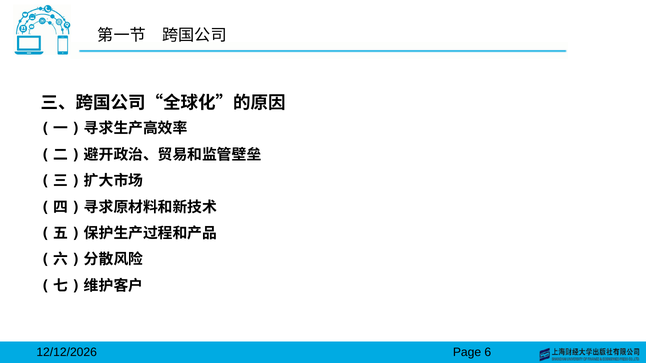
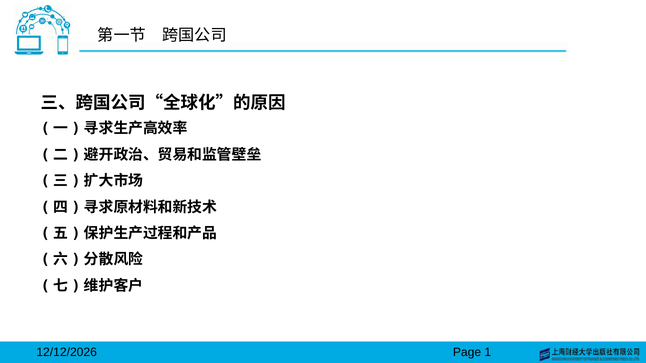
6: 6 -> 1
